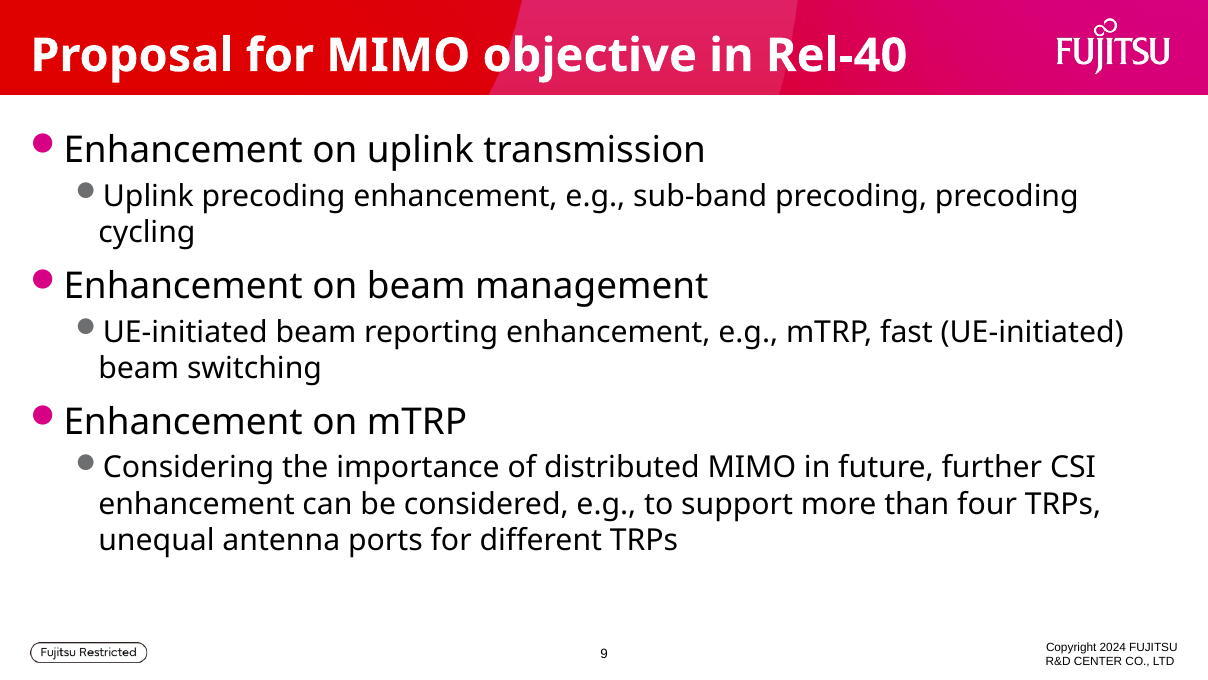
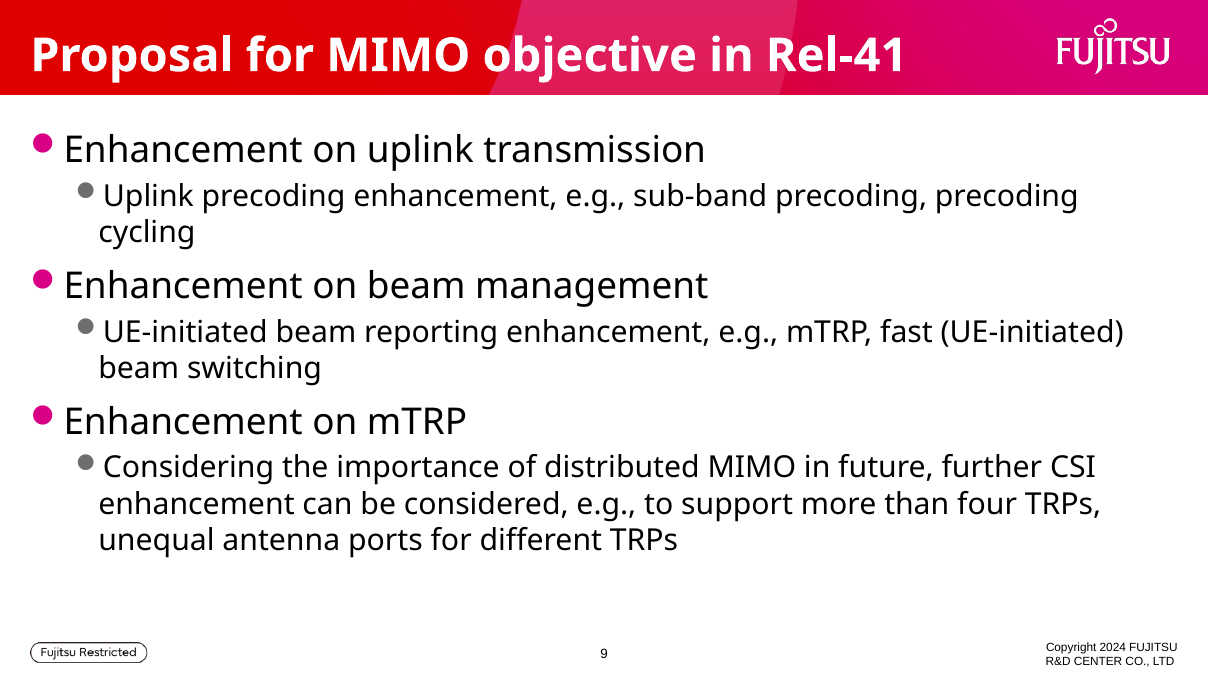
Rel-40: Rel-40 -> Rel-41
